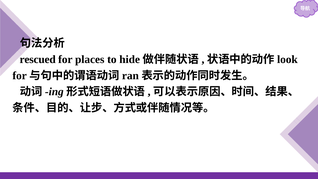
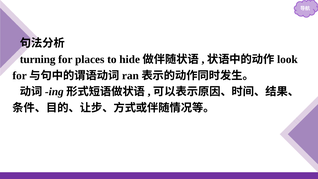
rescued: rescued -> turning
